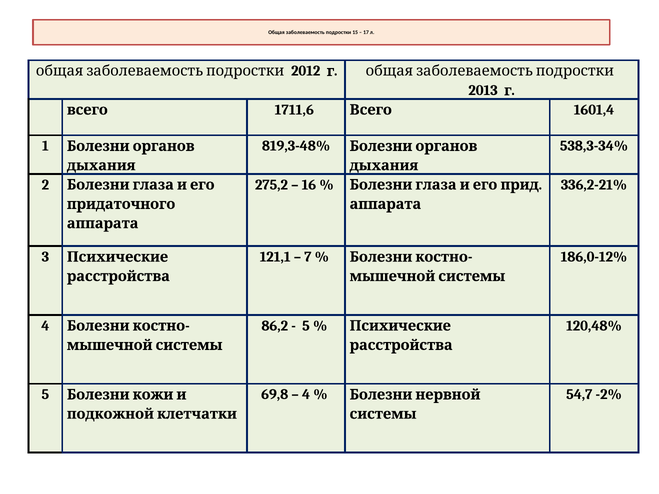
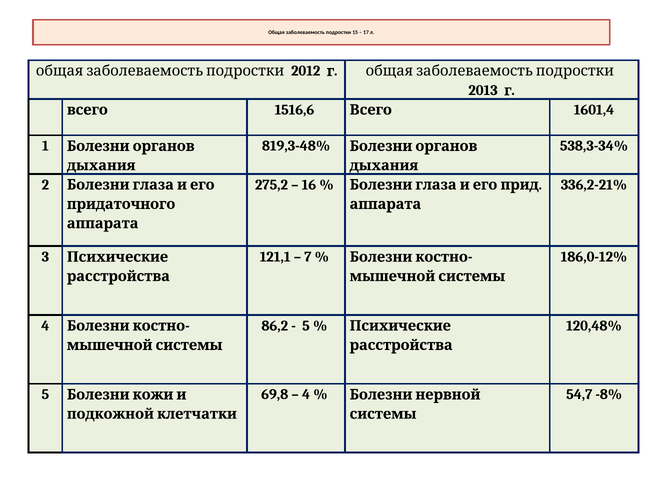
1711,6: 1711,6 -> 1516,6
-2%: -2% -> -8%
